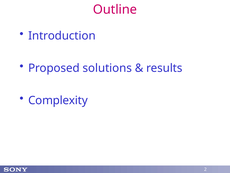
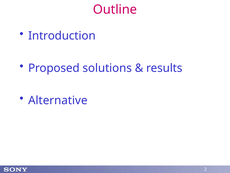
Complexity: Complexity -> Alternative
